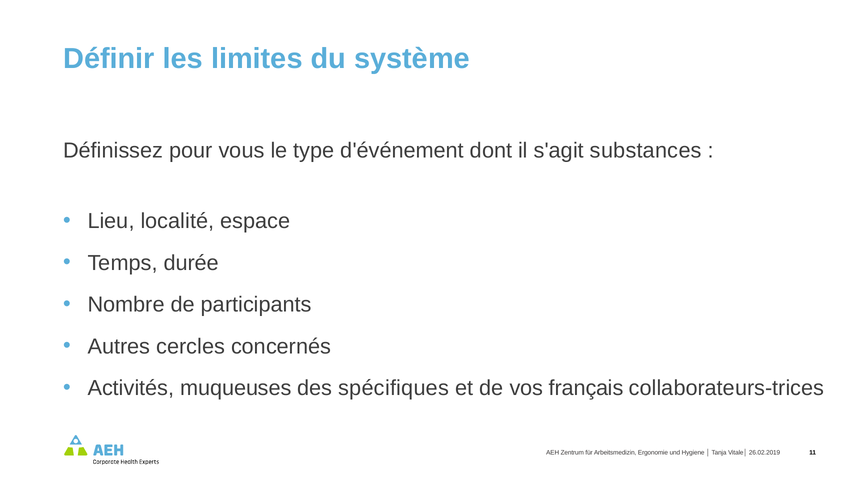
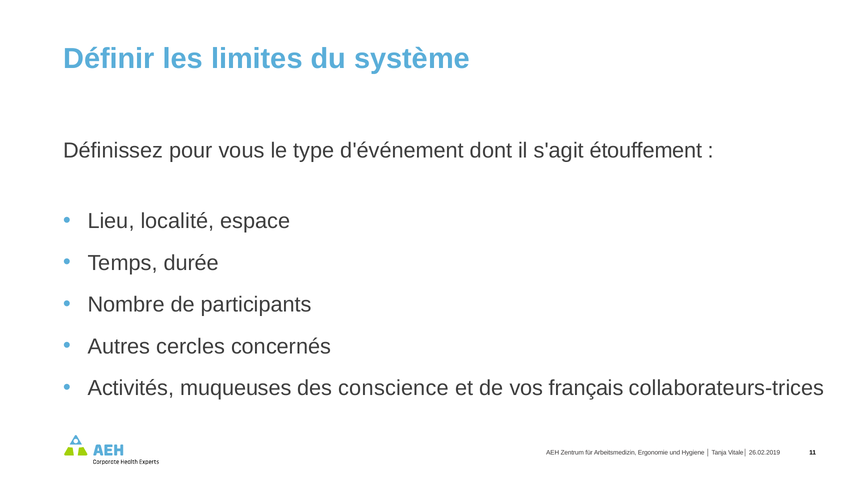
substances: substances -> étouffement
spécifiques: spécifiques -> conscience
